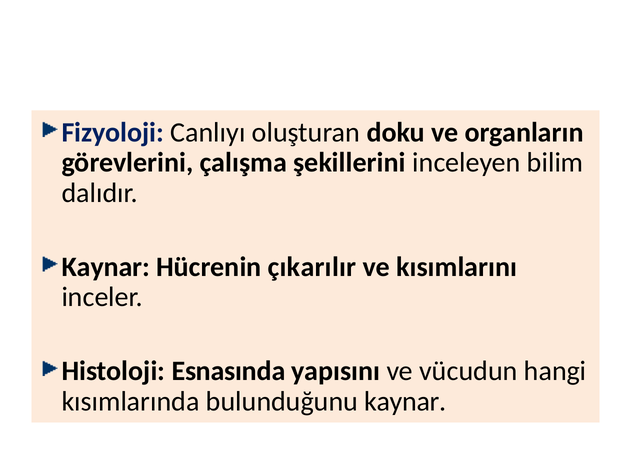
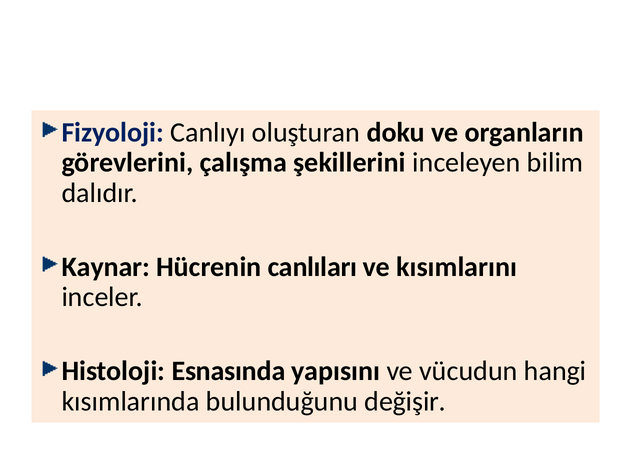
çıkarılır: çıkarılır -> canlıları
bulunduğunu kaynar: kaynar -> değişir
